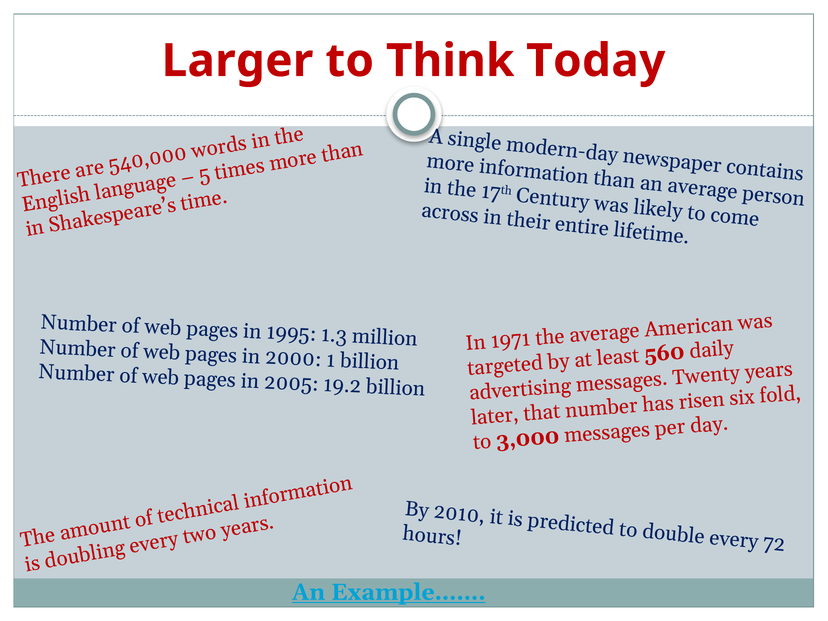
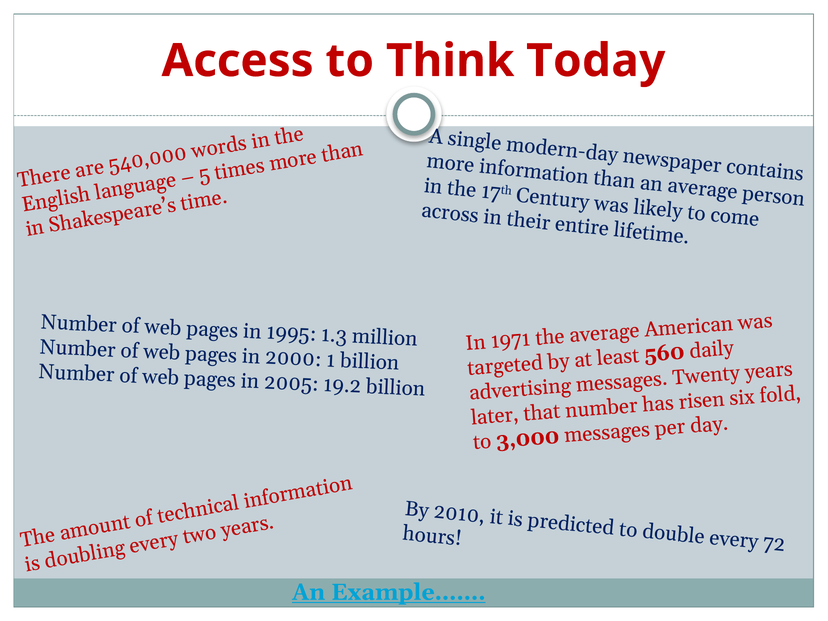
Larger: Larger -> Access
